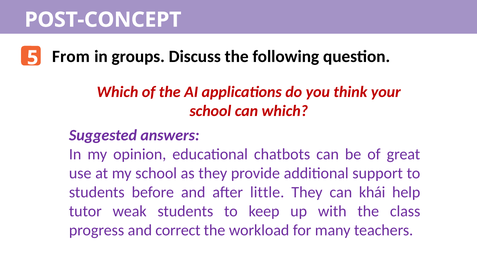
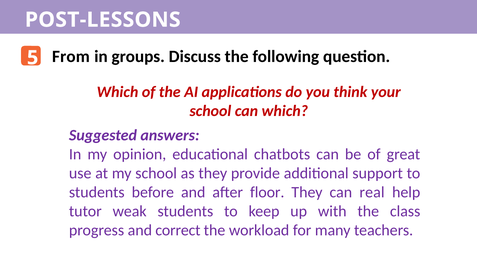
POST-CONCEPT: POST-CONCEPT -> POST-LESSONS
little: little -> floor
khái: khái -> real
